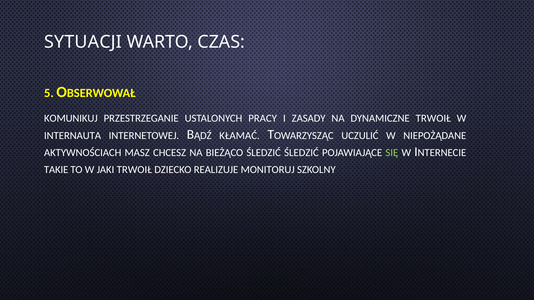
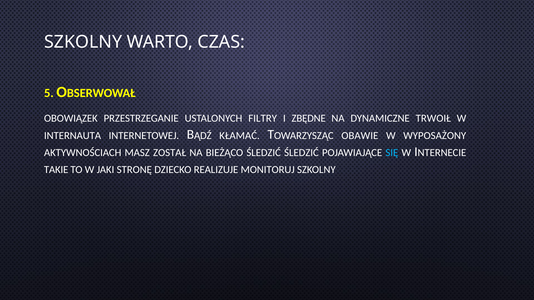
SYTUACJI at (83, 42): SYTUACJI -> SZKOLNY
KOMUNIKUJ: KOMUNIKUJ -> OBOWIĄZEK
PRACY: PRACY -> FILTRY
ZASADY: ZASADY -> ZBĘDNE
UCZULIĆ: UCZULIĆ -> OBAWIE
NIEPOŻĄDANE: NIEPOŻĄDANE -> WYPOSAŻONY
CHCESZ: CHCESZ -> ZOSTAŁ
SIĘ colour: light green -> light blue
JAKI TRWOIŁ: TRWOIŁ -> STRONĘ
